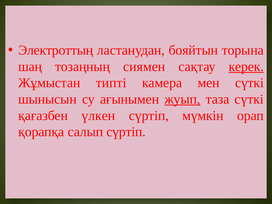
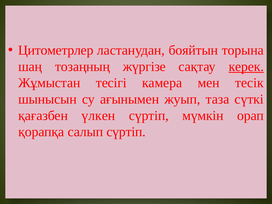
Электроттың: Электроттың -> Цитометрлер
сиямен: сиямен -> жүргізе
типті: типті -> тесігі
мен сүткі: сүткі -> тесік
жуып underline: present -> none
